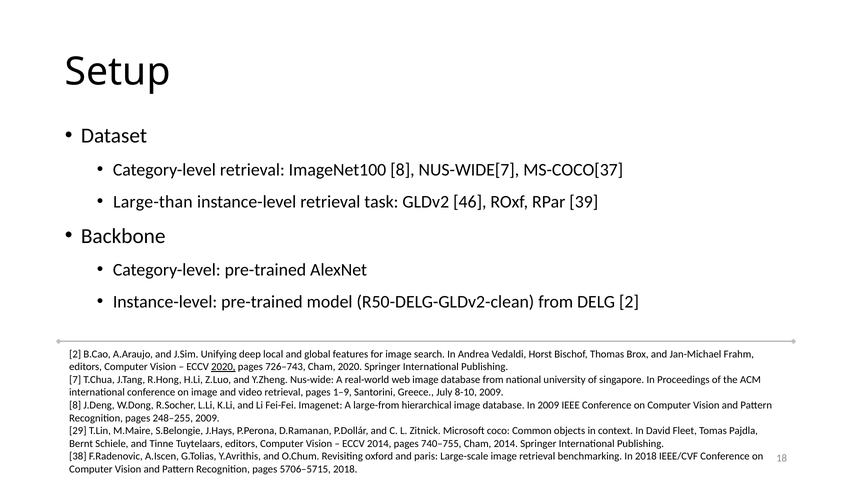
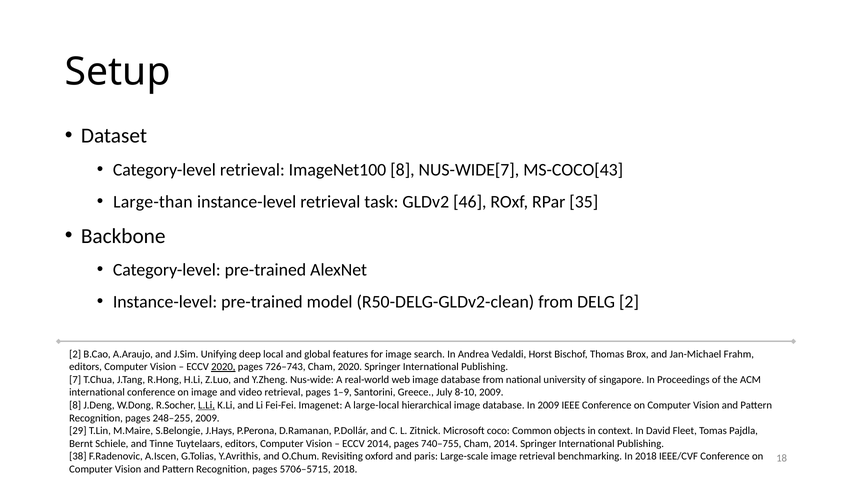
MS-COCO[37: MS-COCO[37 -> MS-COCO[43
39: 39 -> 35
L.Li underline: none -> present
large-from: large-from -> large-local
